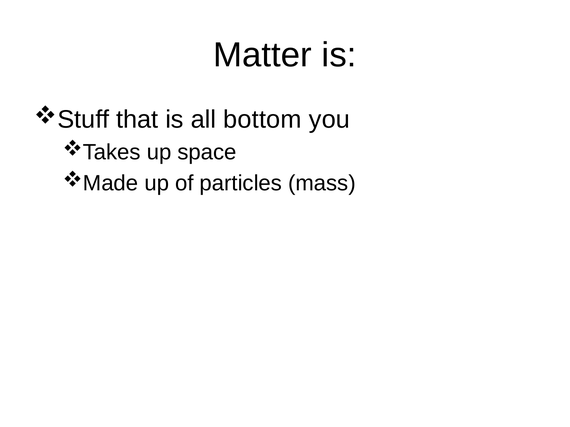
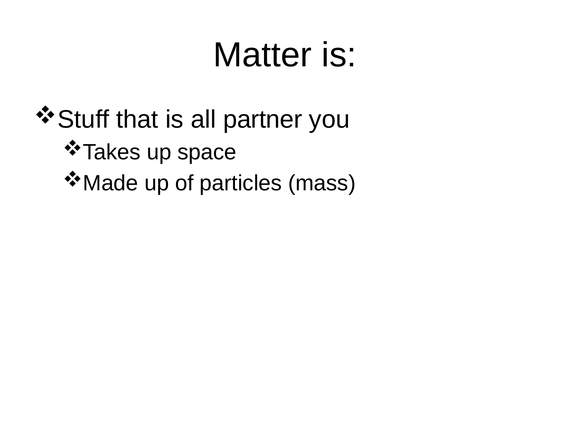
bottom: bottom -> partner
